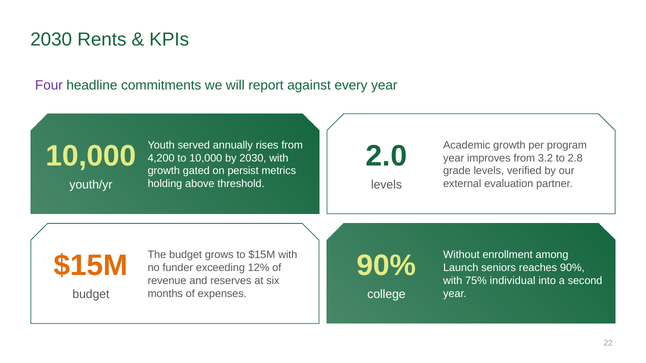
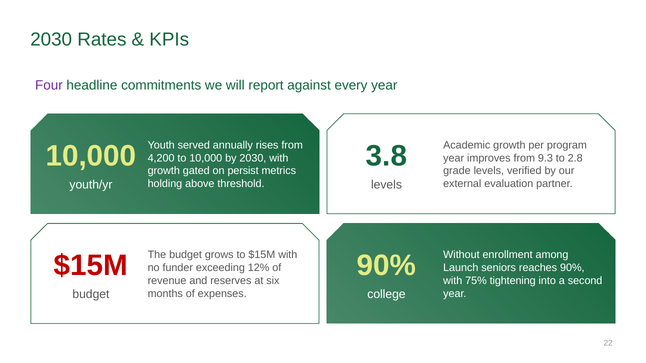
Rents: Rents -> Rates
2.0: 2.0 -> 3.8
3.2: 3.2 -> 9.3
$15M at (91, 266) colour: orange -> red
individual: individual -> tightening
